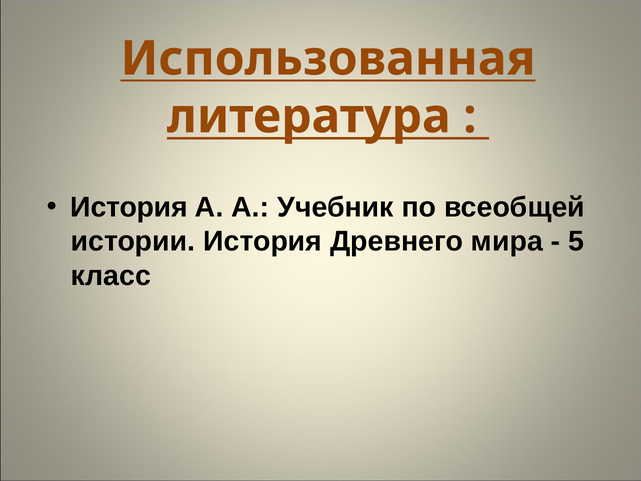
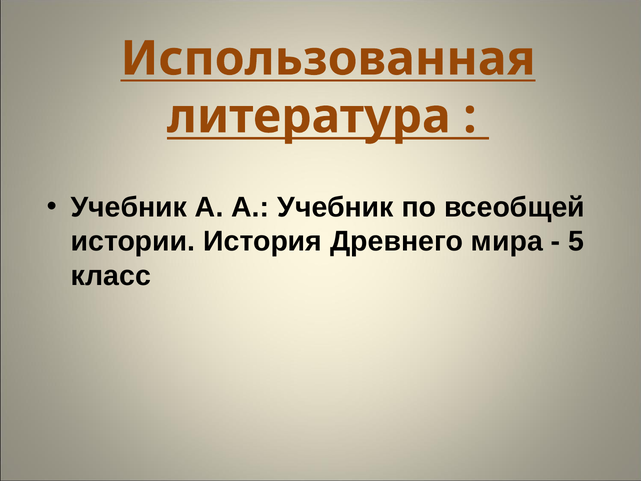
История at (129, 207): История -> Учебник
